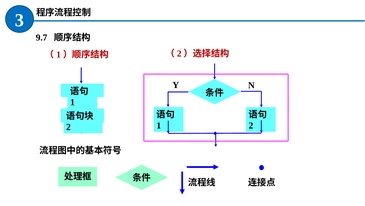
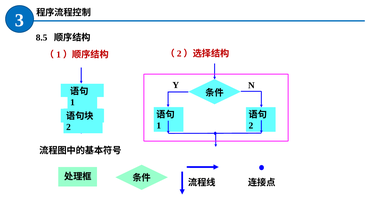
9.7: 9.7 -> 8.5
